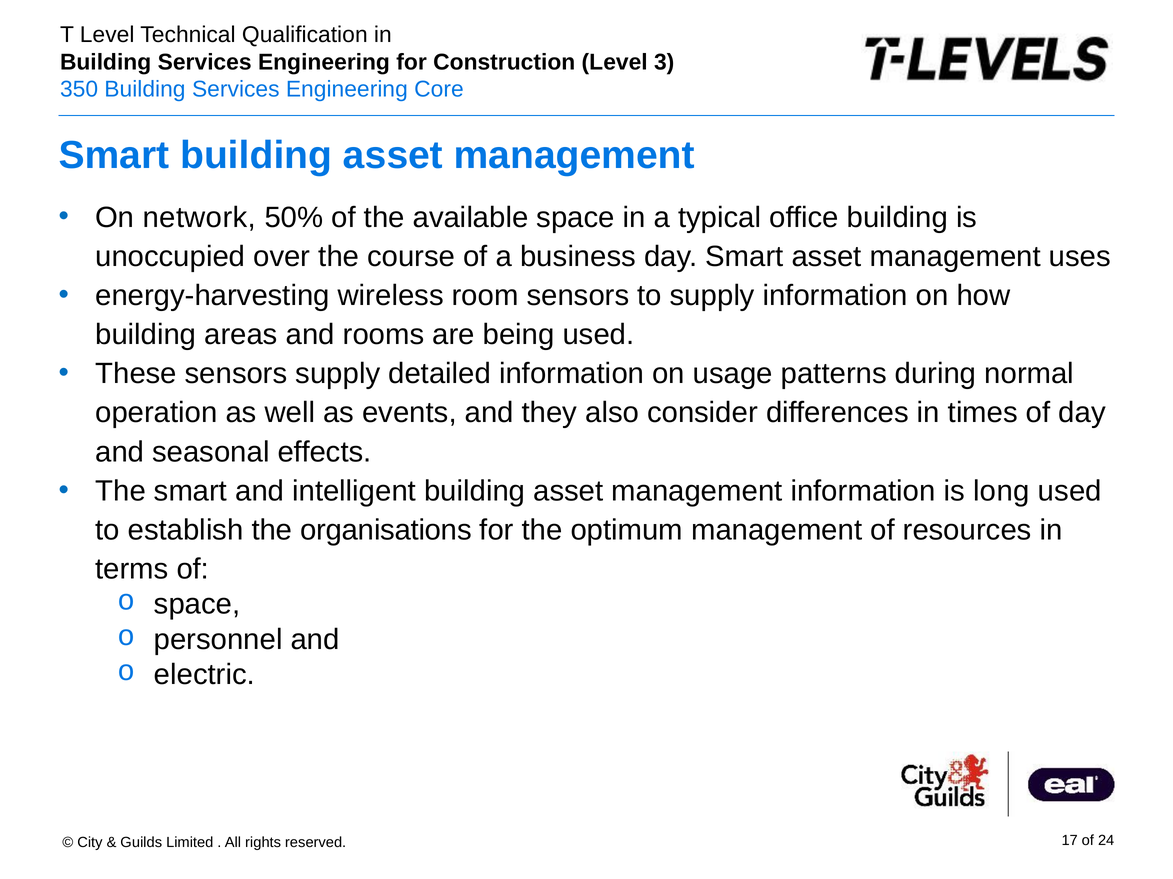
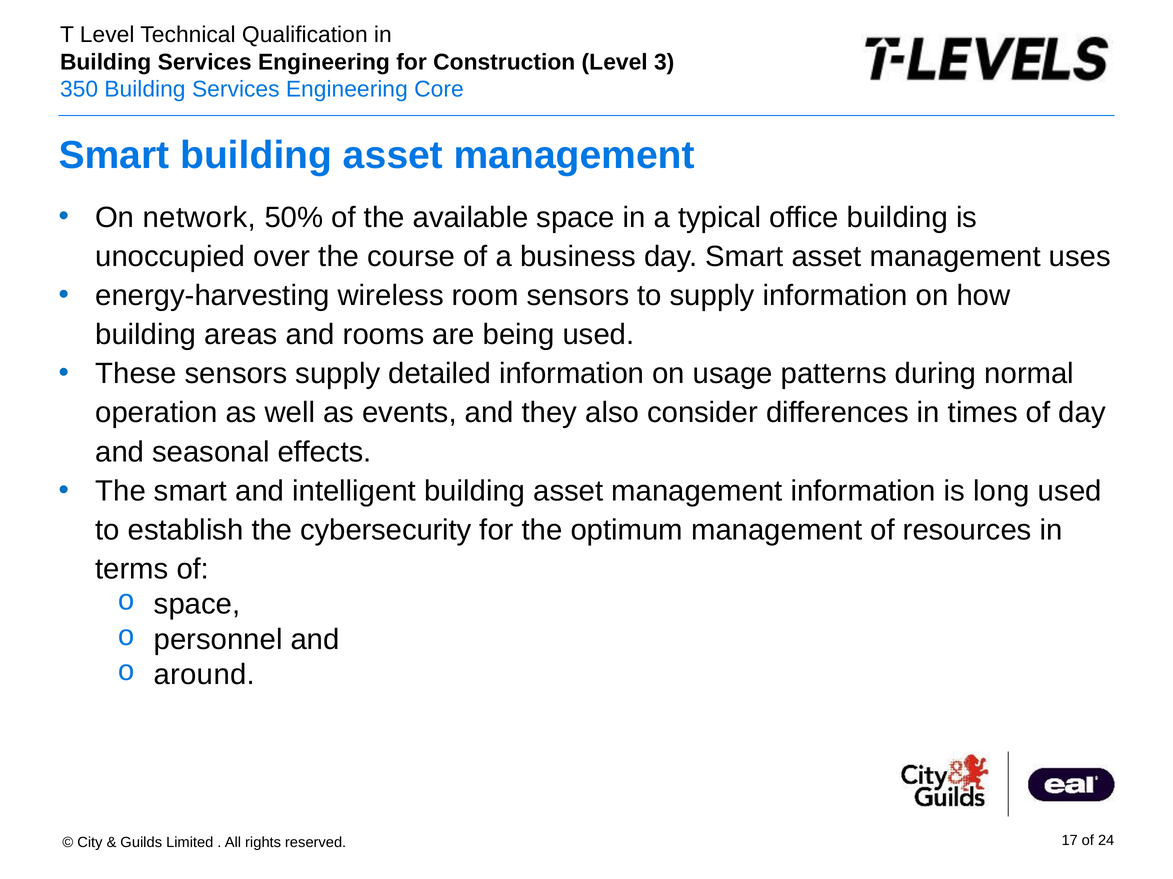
organisations: organisations -> cybersecurity
electric: electric -> around
